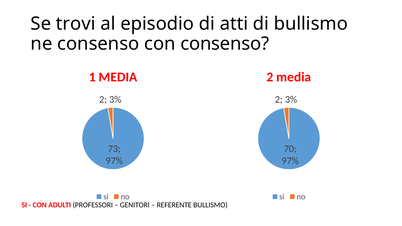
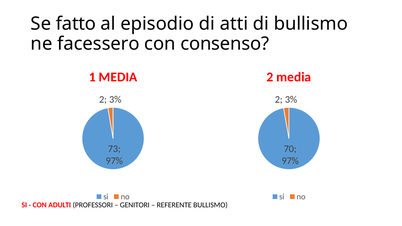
trovi: trovi -> fatto
ne consenso: consenso -> facessero
